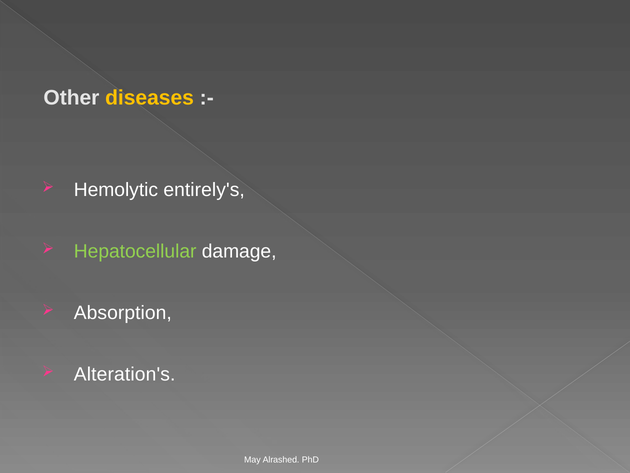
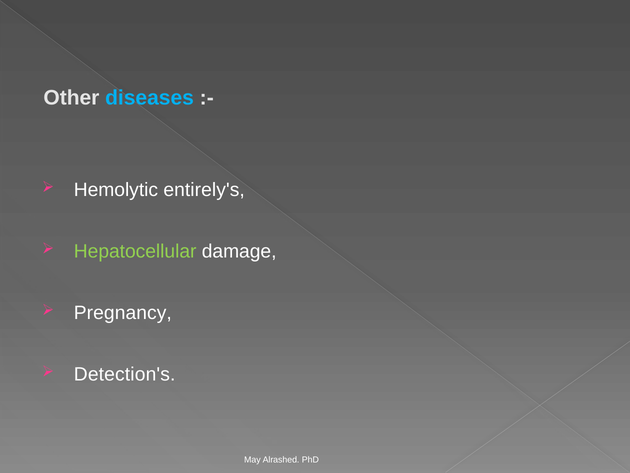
diseases colour: yellow -> light blue
Absorption: Absorption -> Pregnancy
Alteration's: Alteration's -> Detection's
